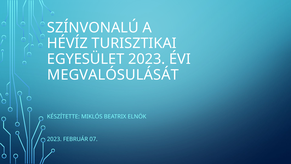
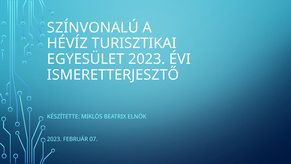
MEGVALÓSULÁSÁT: MEGVALÓSULÁSÁT -> ISMERETTERJESZTŐ
